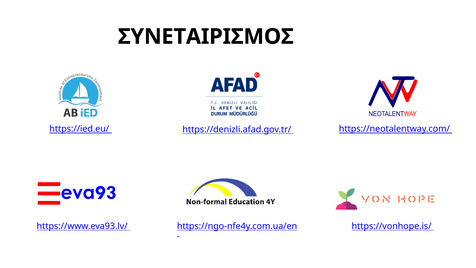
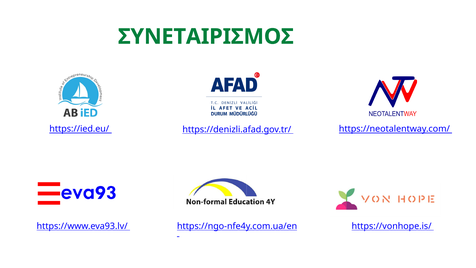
ΣΥΝΕΤΑΙΡΙΣΜΟΣ colour: black -> green
